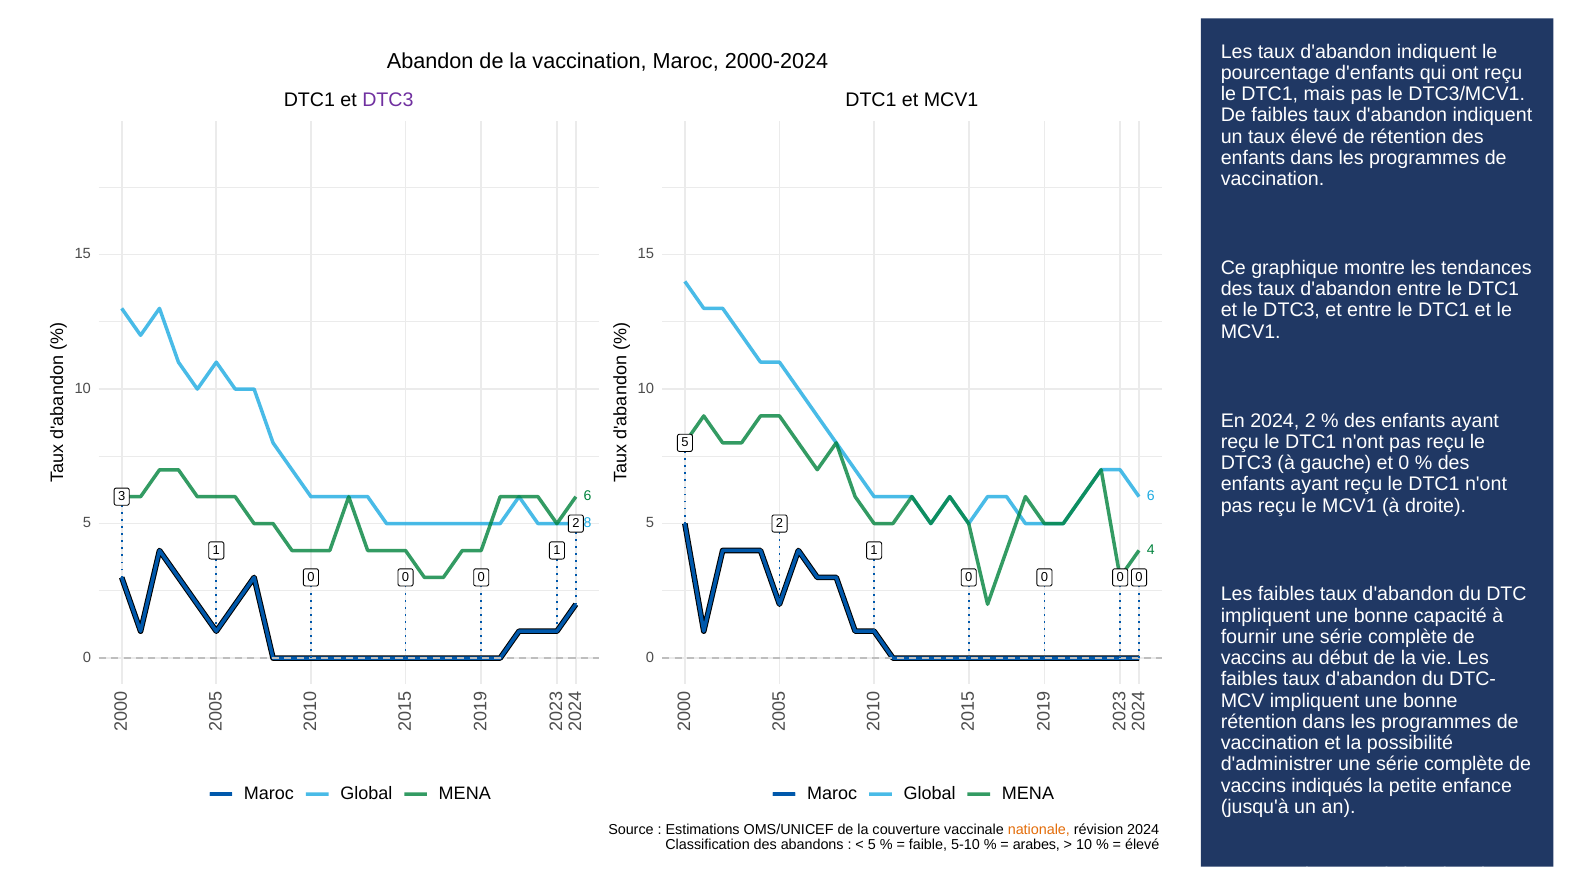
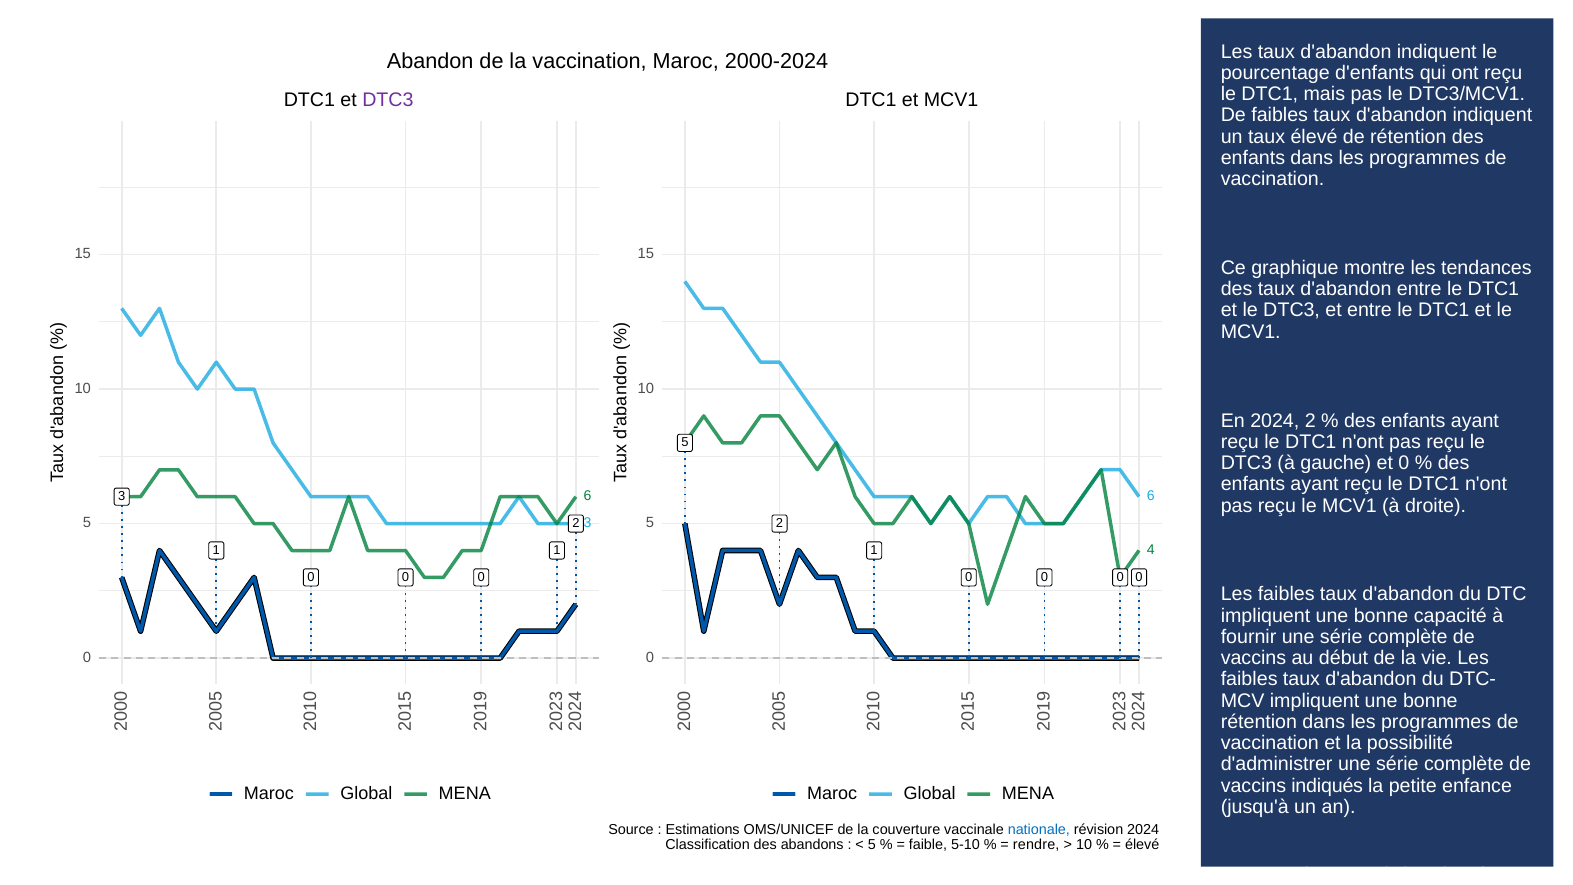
8 at (588, 523): 8 -> 3
nationale colour: orange -> blue
arabes: arabes -> rendre
